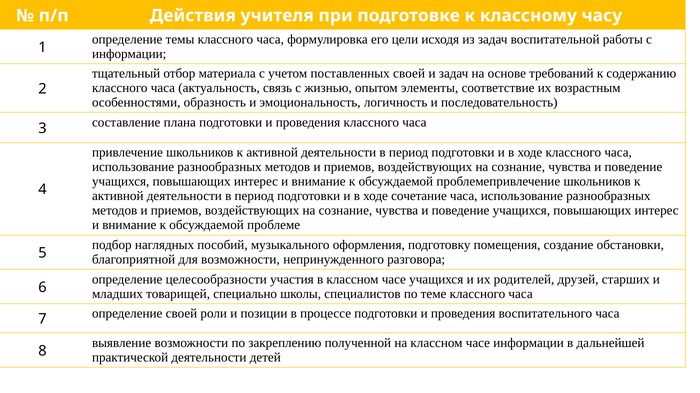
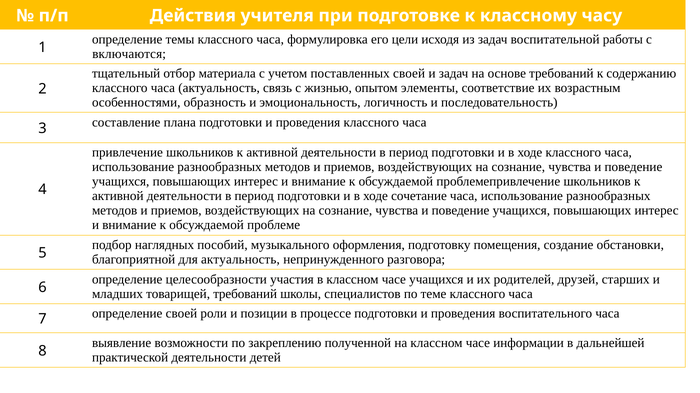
информации at (129, 54): информации -> включаются
для возможности: возможности -> актуальность
товарищей специально: специально -> требований
